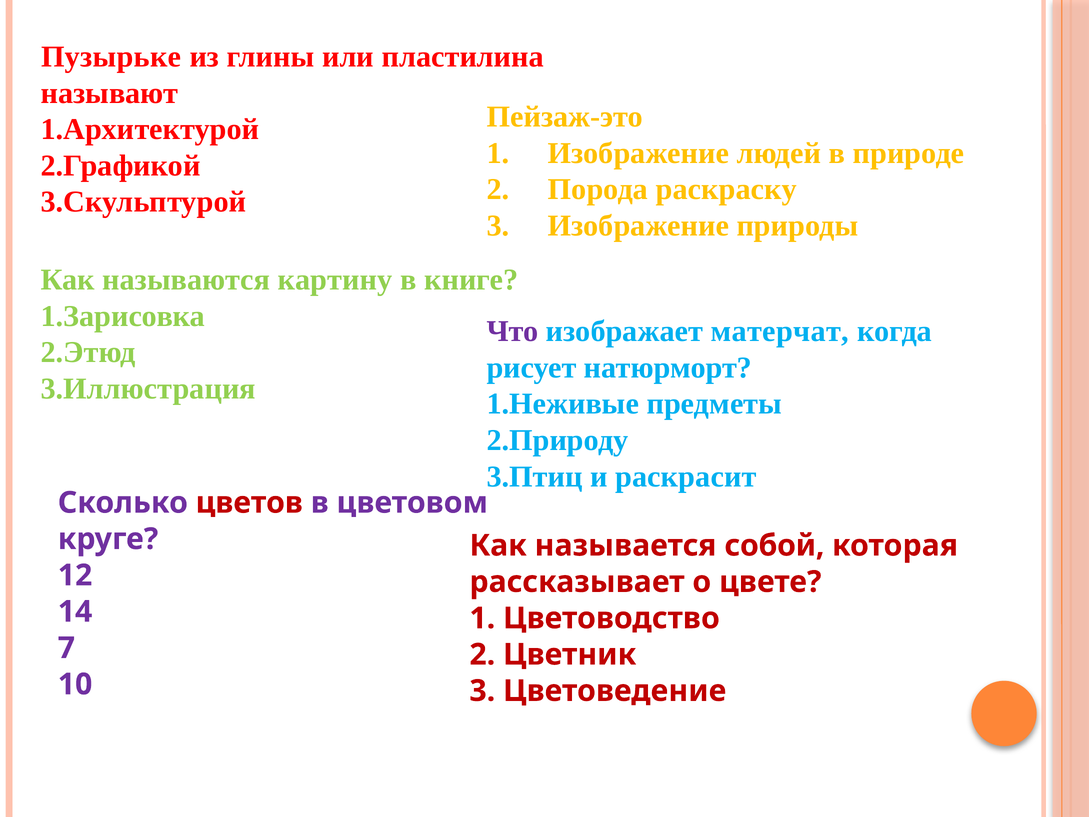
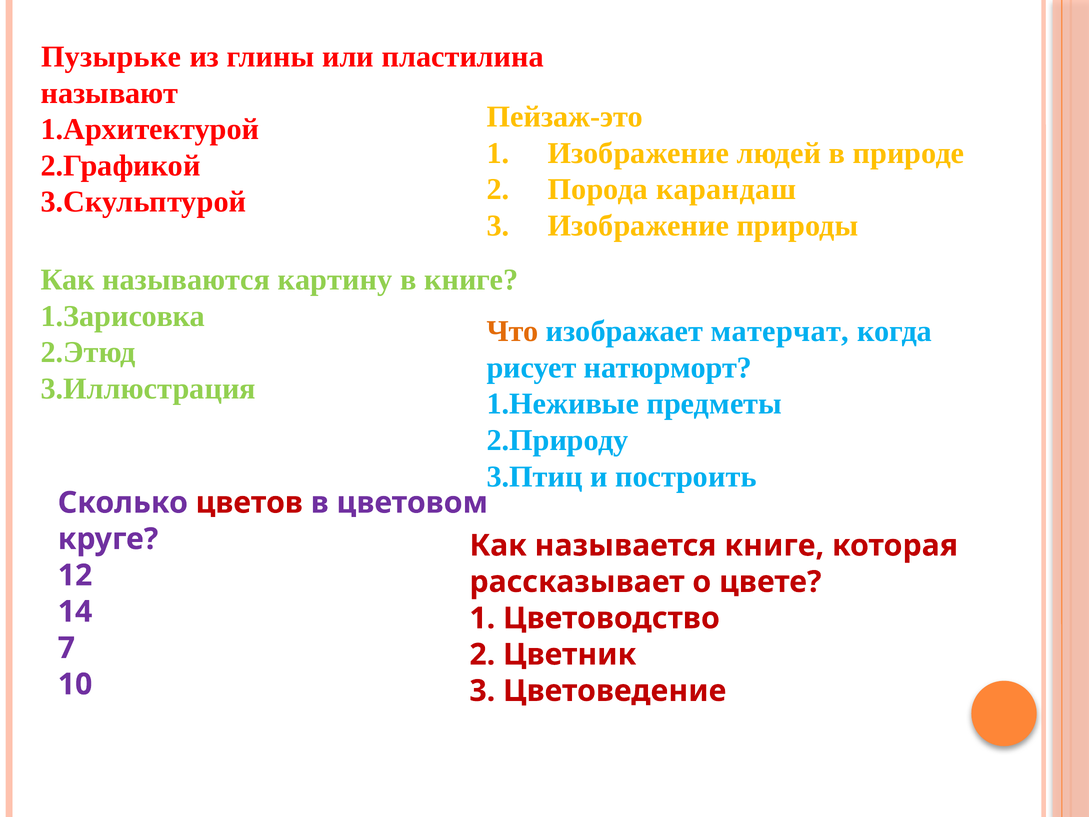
раскраску: раскраску -> карандаш
Что colour: purple -> orange
раскрасит: раскрасит -> построить
называется собой: собой -> книге
